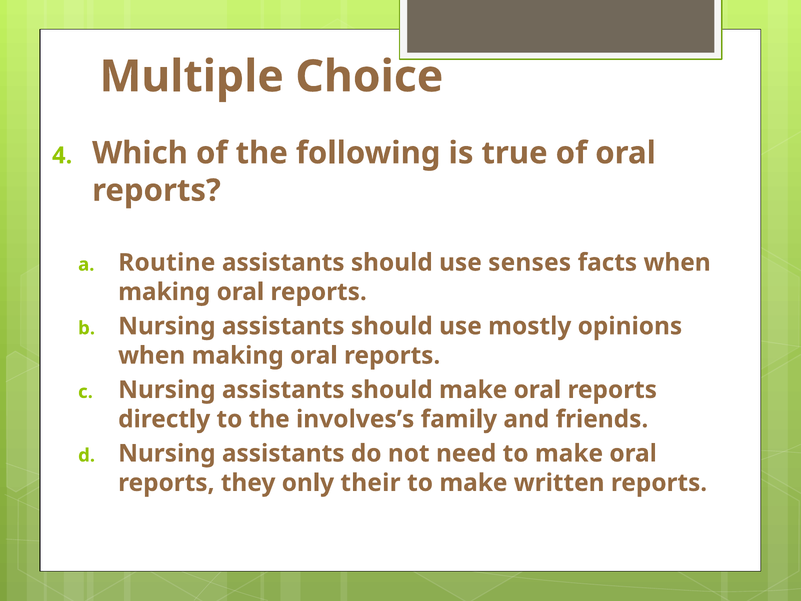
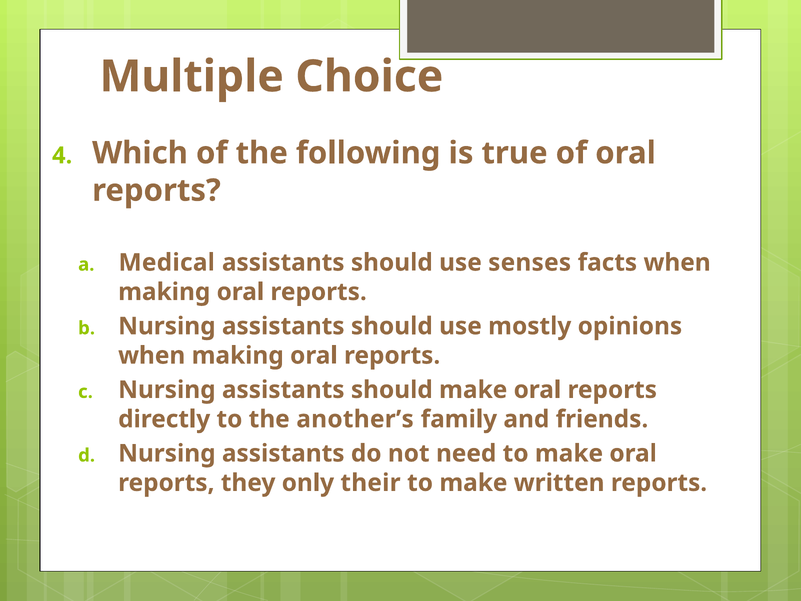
Routine: Routine -> Medical
involves’s: involves’s -> another’s
